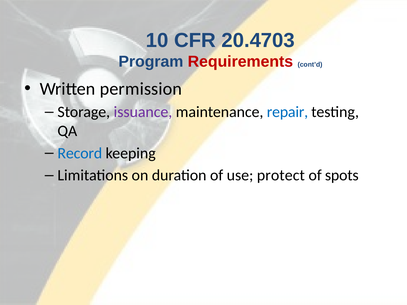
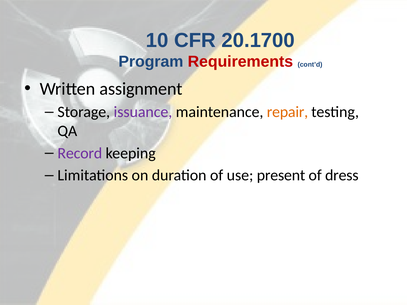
20.4703: 20.4703 -> 20.1700
permission: permission -> assignment
repair colour: blue -> orange
Record colour: blue -> purple
protect: protect -> present
spots: spots -> dress
